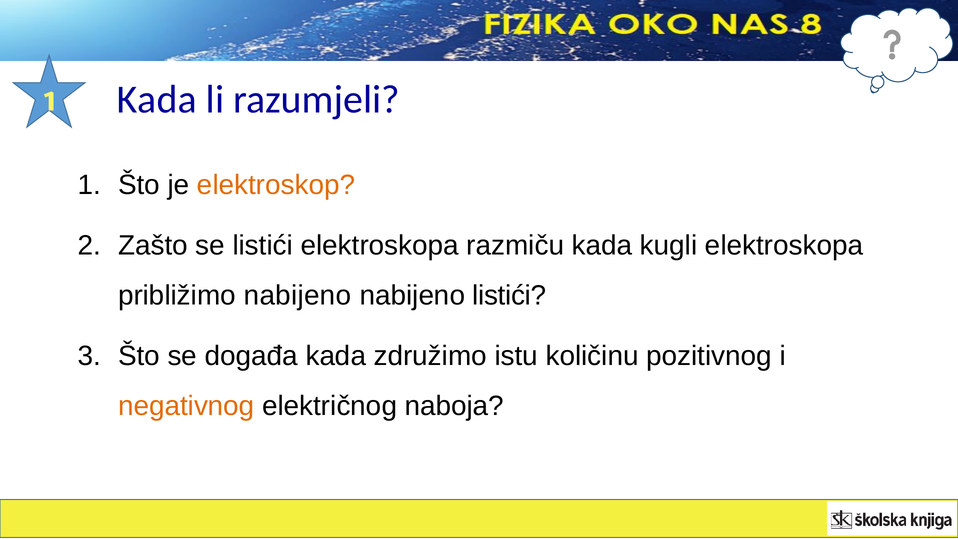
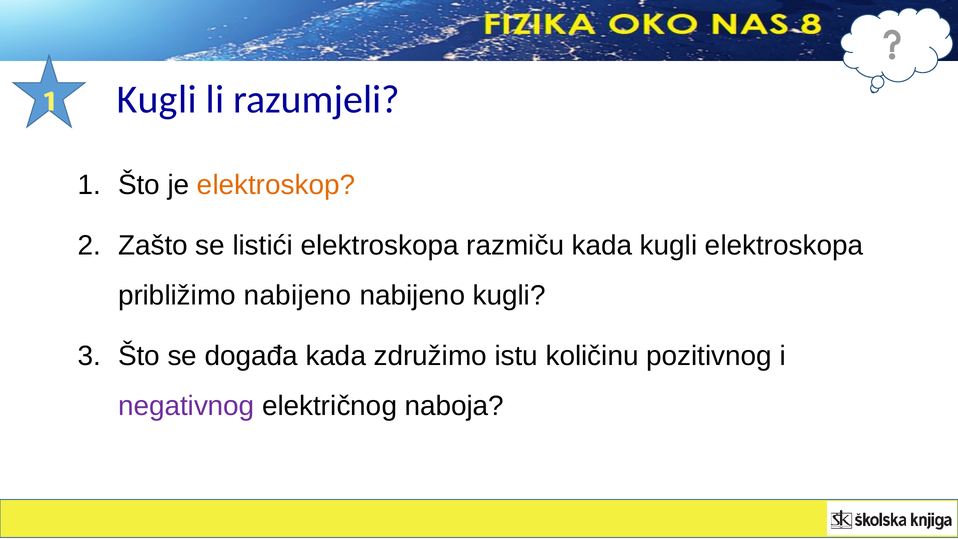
Kada at (157, 100): Kada -> Kugli
nabijeno listići: listići -> kugli
negativnog colour: orange -> purple
